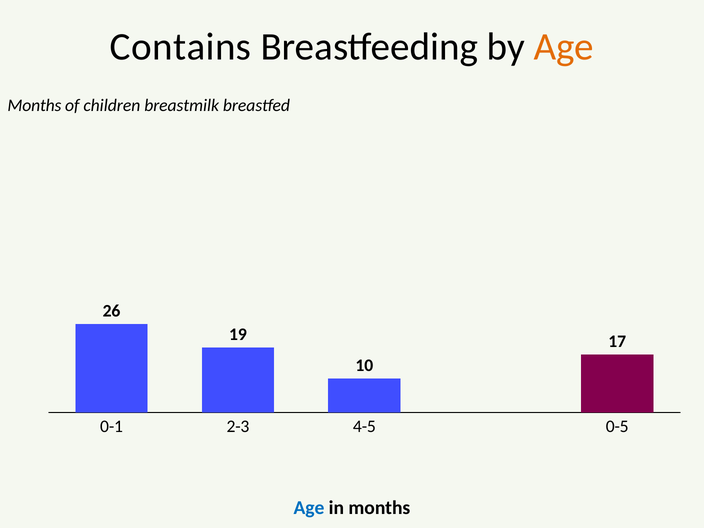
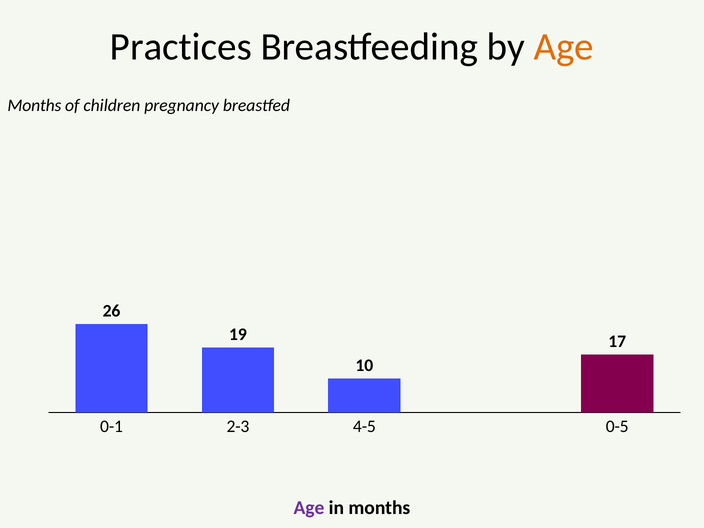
Contains: Contains -> Practices
breastmilk: breastmilk -> pregnancy
Age at (309, 508) colour: blue -> purple
